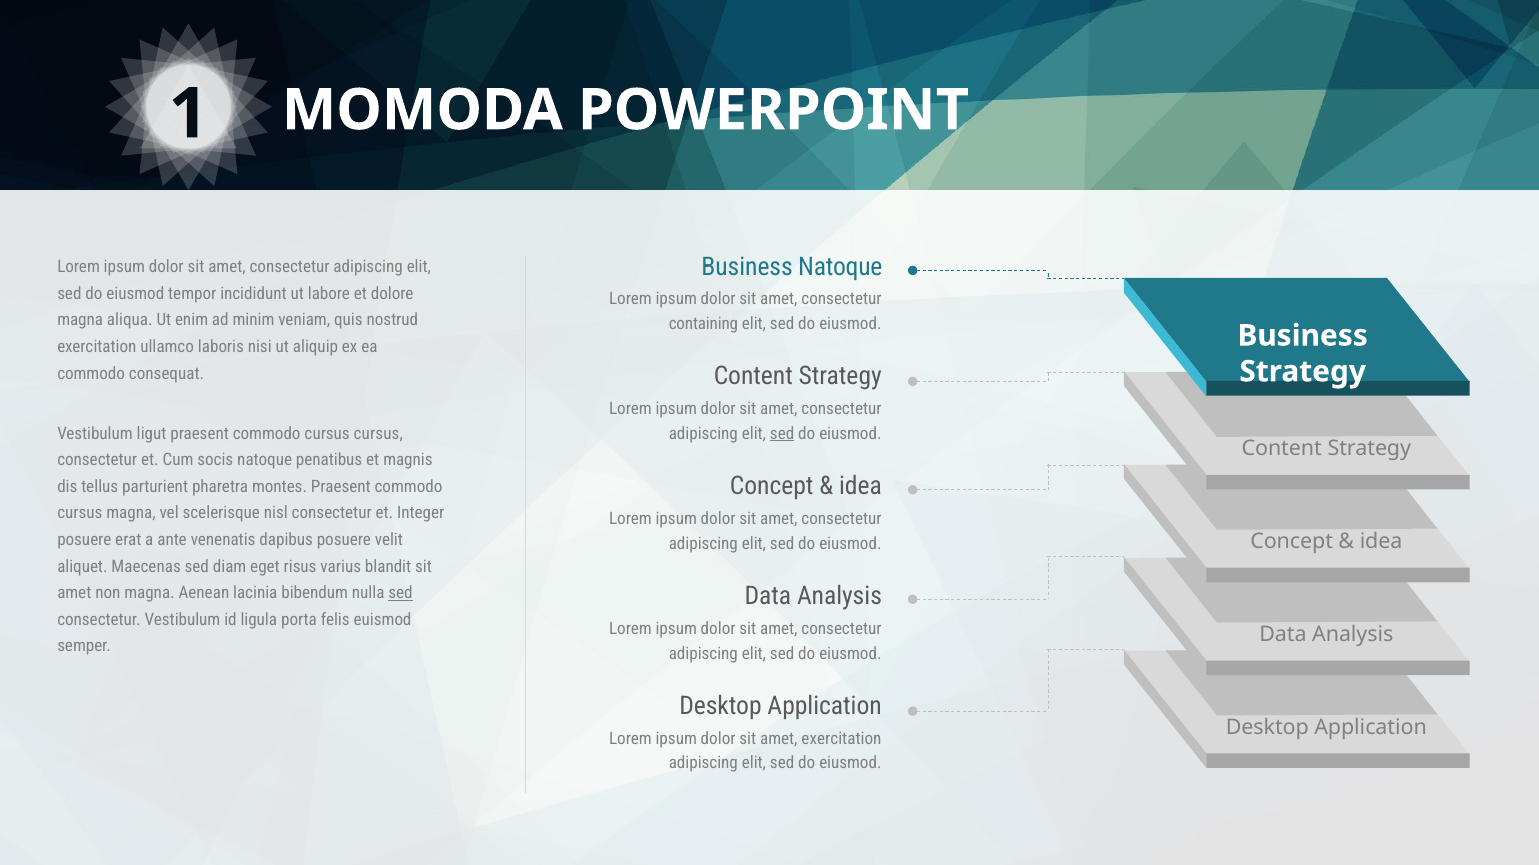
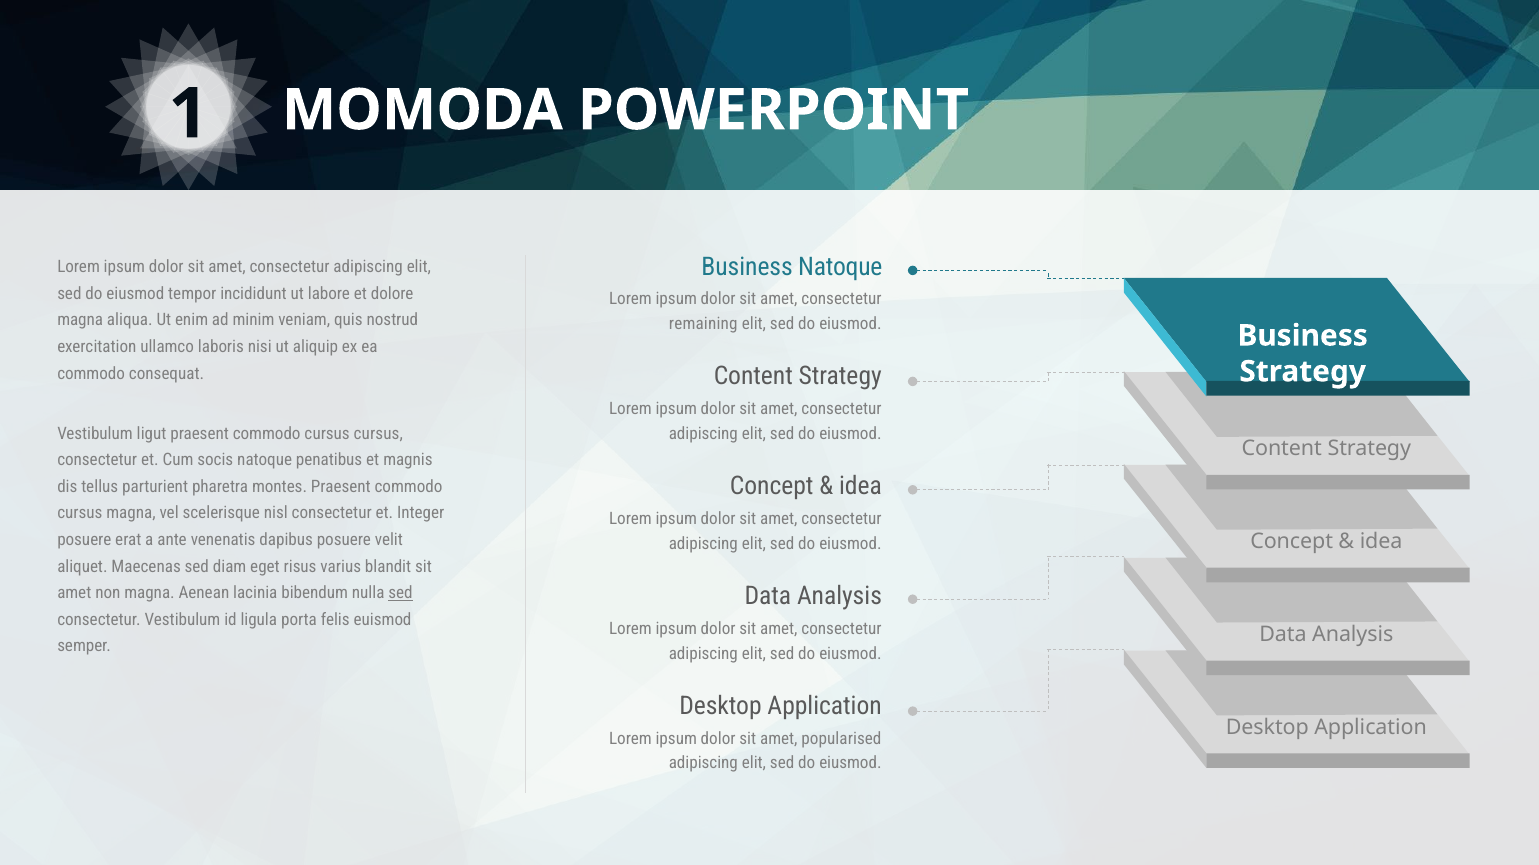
containing: containing -> remaining
sed at (782, 434) underline: present -> none
amet exercitation: exercitation -> popularised
